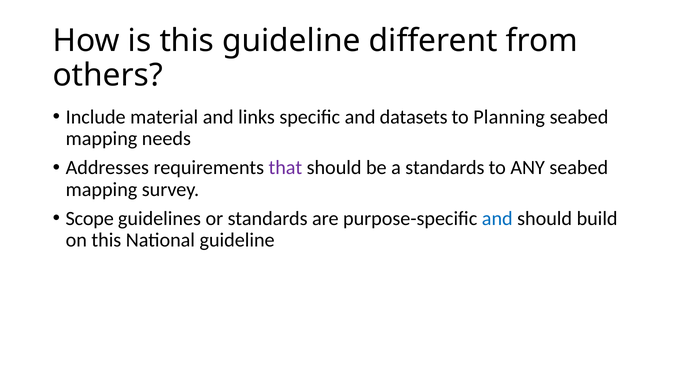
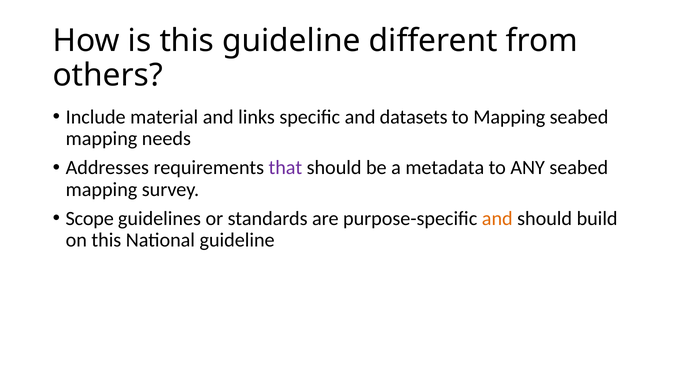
to Planning: Planning -> Mapping
a standards: standards -> metadata
and at (497, 219) colour: blue -> orange
